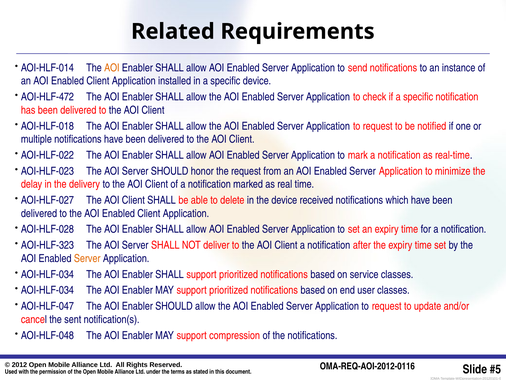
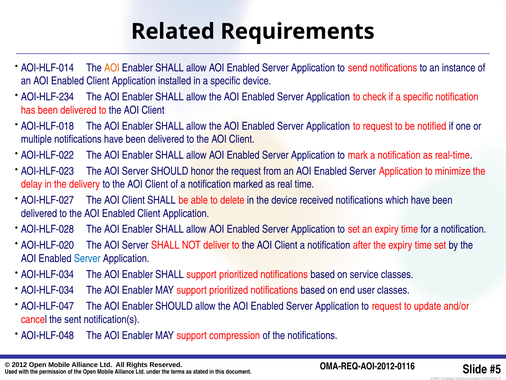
AOI-HLF-472: AOI-HLF-472 -> AOI-HLF-234
AOI-HLF-323: AOI-HLF-323 -> AOI-HLF-020
Server at (87, 258) colour: orange -> blue
